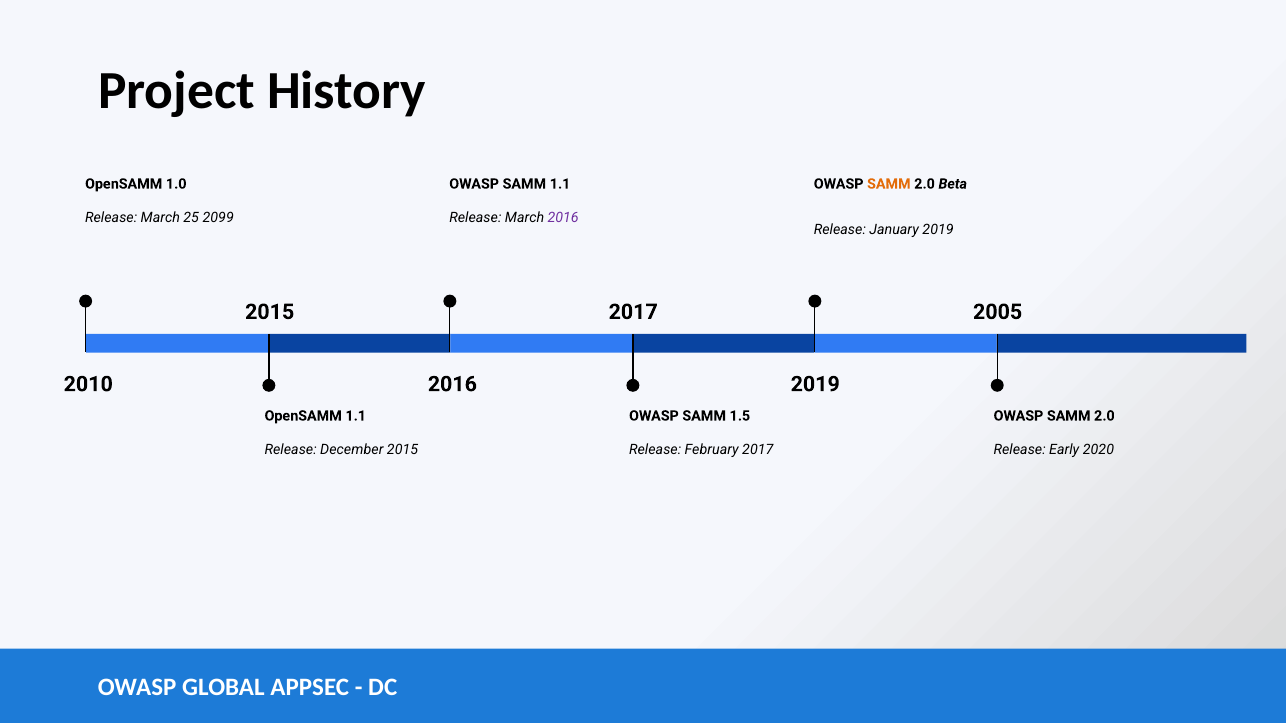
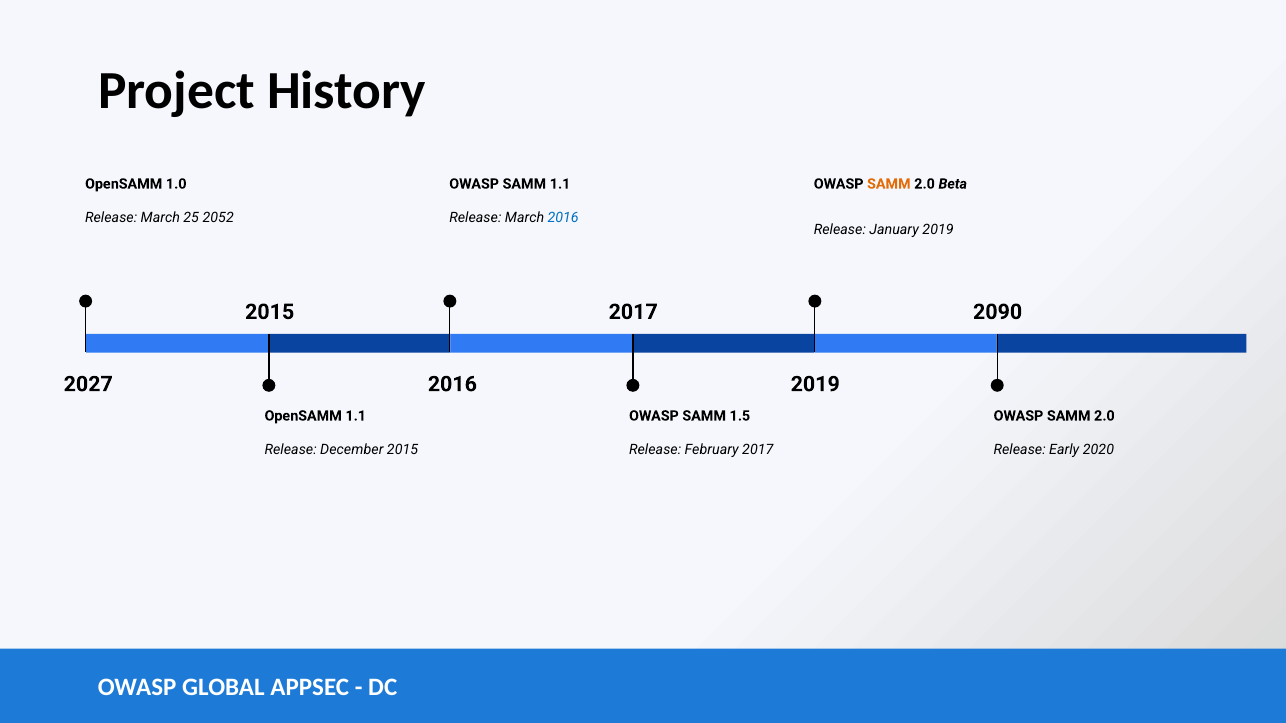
2099: 2099 -> 2052
2016 at (563, 218) colour: purple -> blue
2005: 2005 -> 2090
2010: 2010 -> 2027
